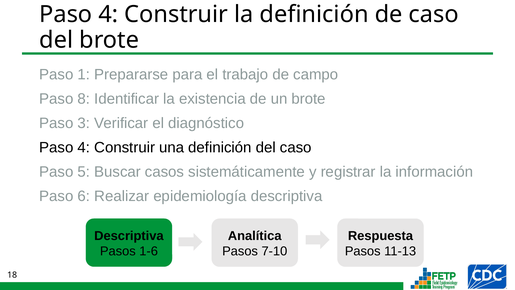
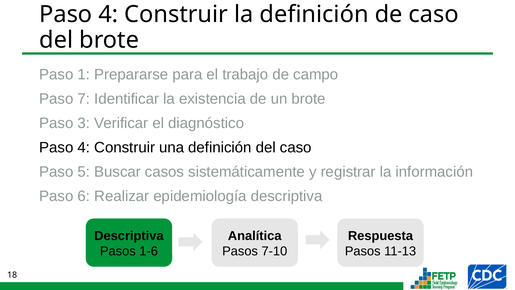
8: 8 -> 7
